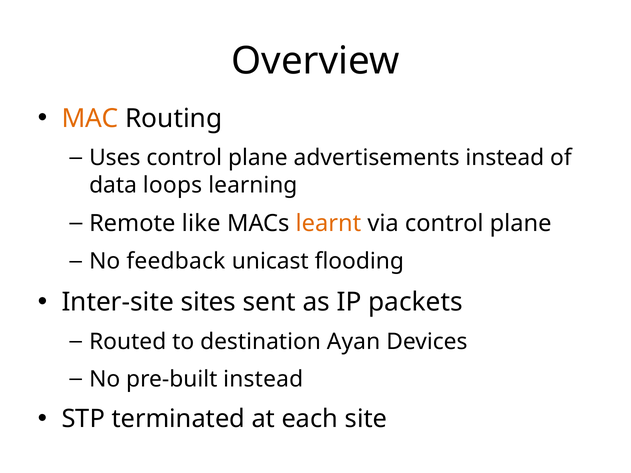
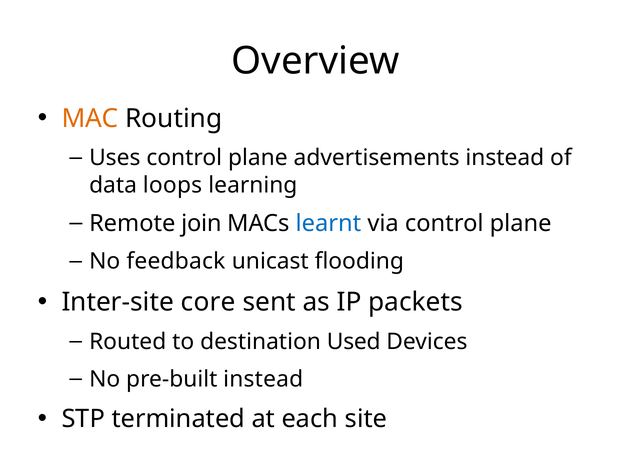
like: like -> join
learnt colour: orange -> blue
sites: sites -> core
Ayan: Ayan -> Used
